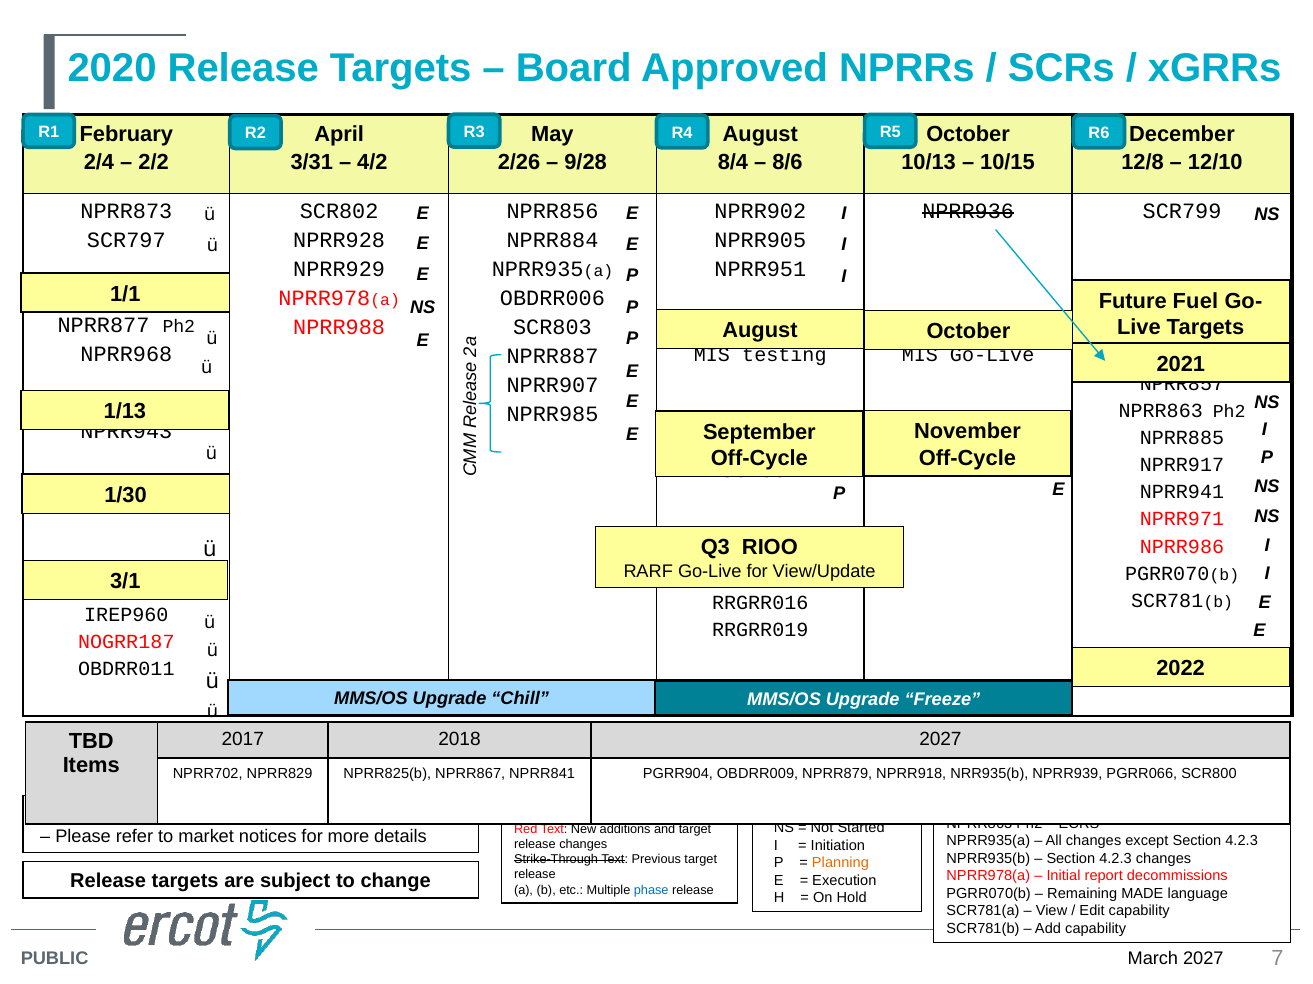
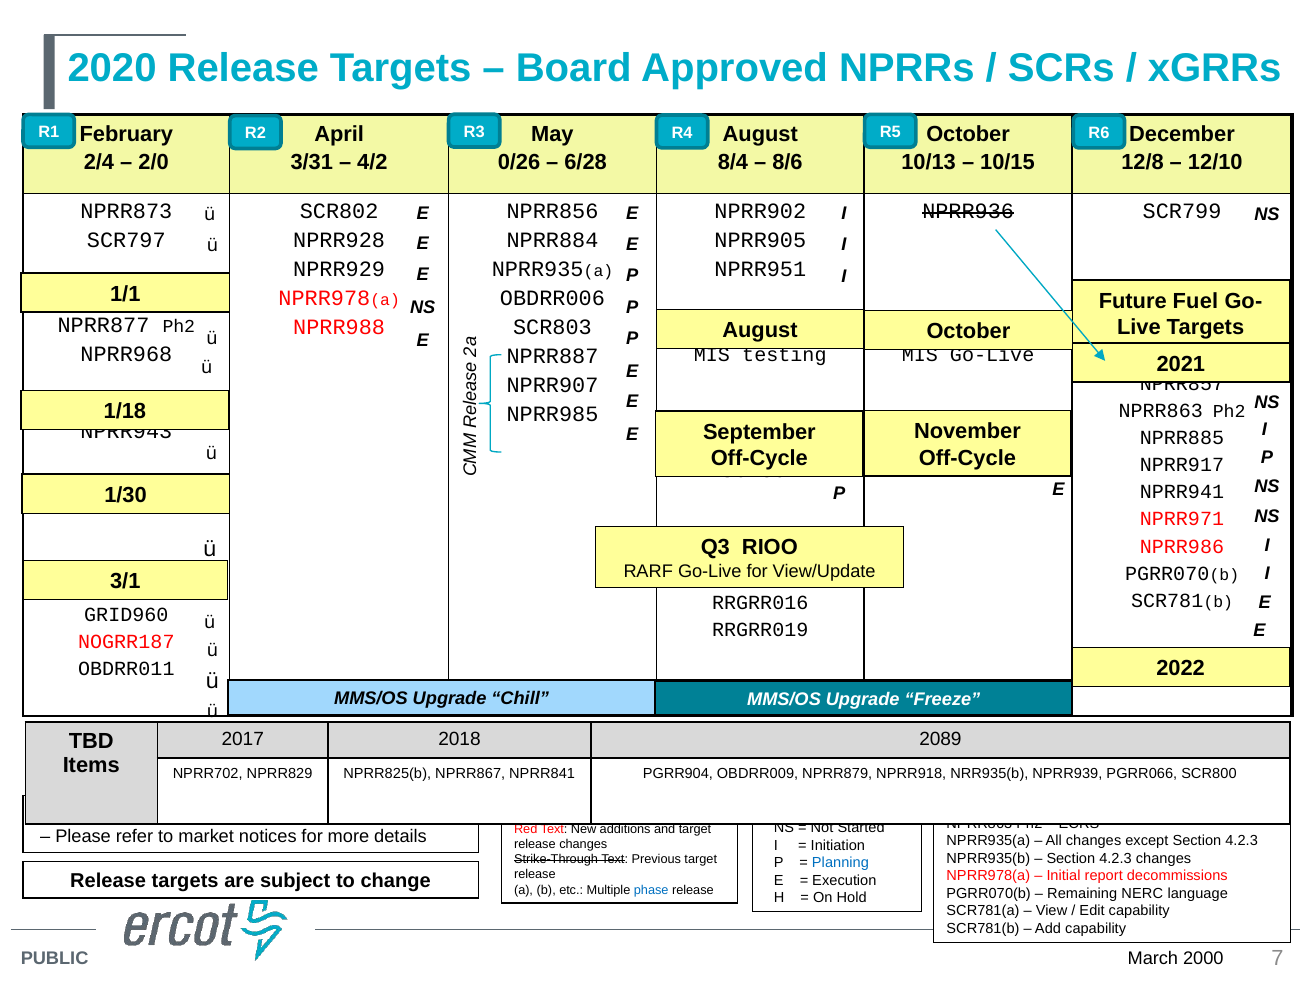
2/2: 2/2 -> 2/0
2/26: 2/26 -> 0/26
9/28: 9/28 -> 6/28
1/13: 1/13 -> 1/18
IREP960: IREP960 -> GRID960
2018 2027: 2027 -> 2089
Planning colour: orange -> blue
MADE: MADE -> NERC
2027 at (1203, 960): 2027 -> 2000
